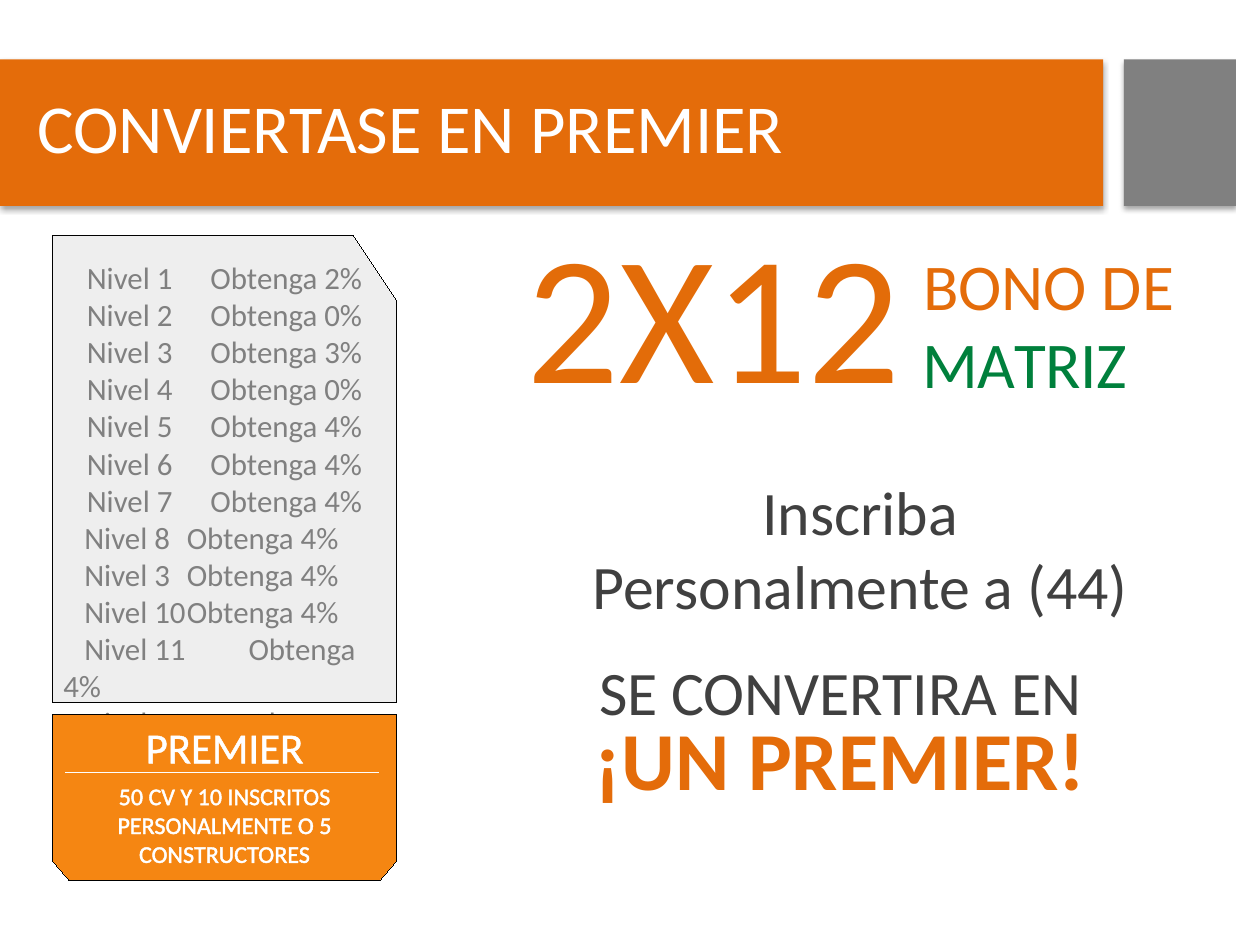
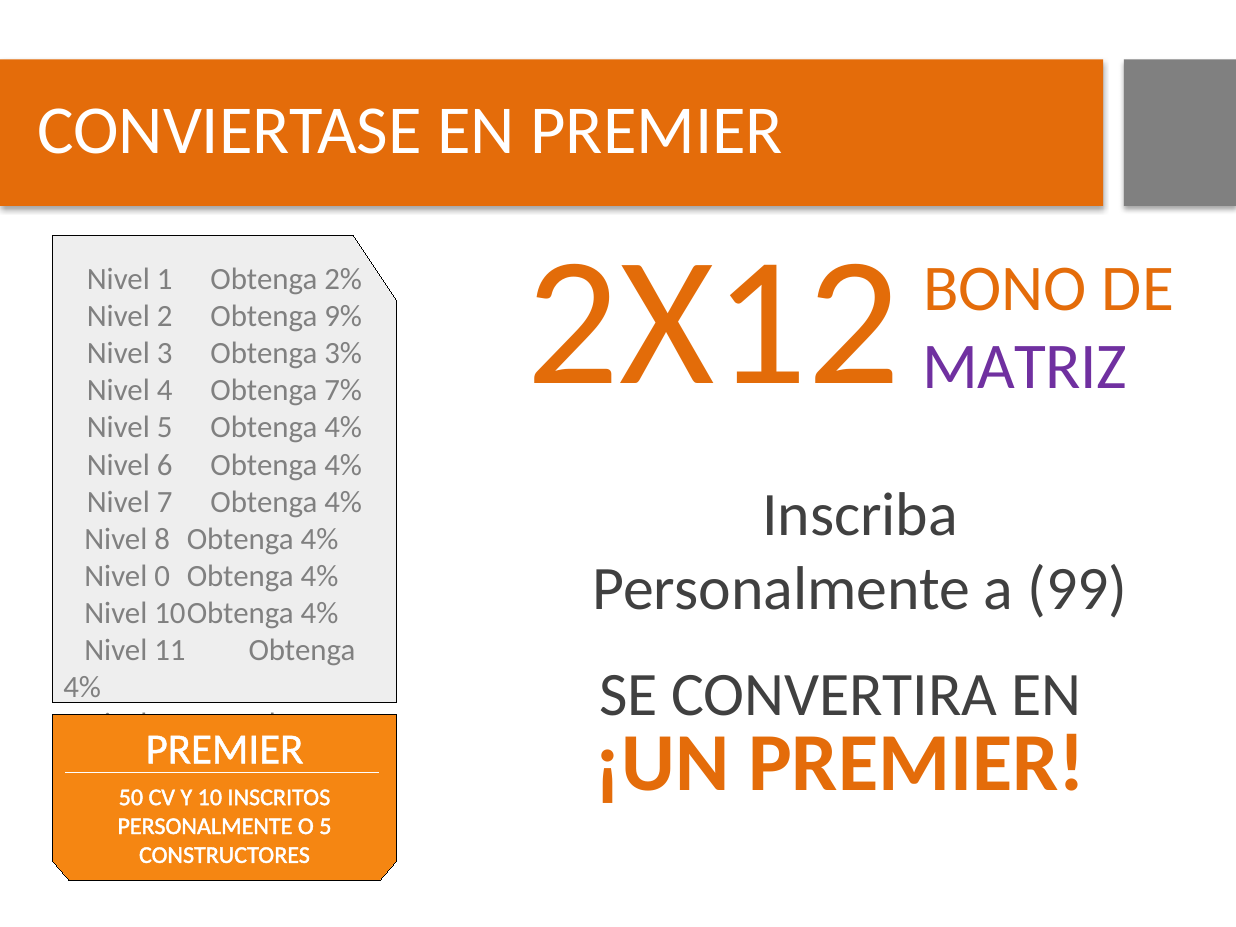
2 Obtenga 0%: 0% -> 9%
MATRIZ colour: green -> purple
4 Obtenga 0%: 0% -> 7%
3 at (162, 576): 3 -> 0
44: 44 -> 99
